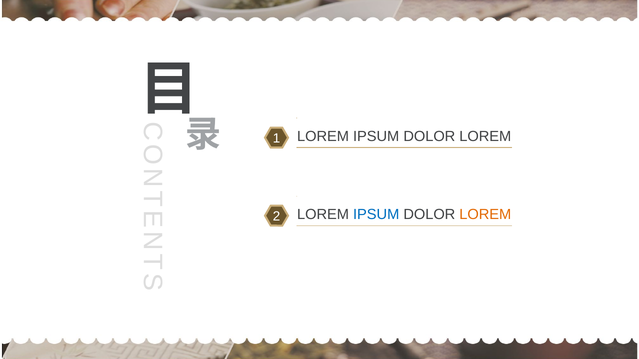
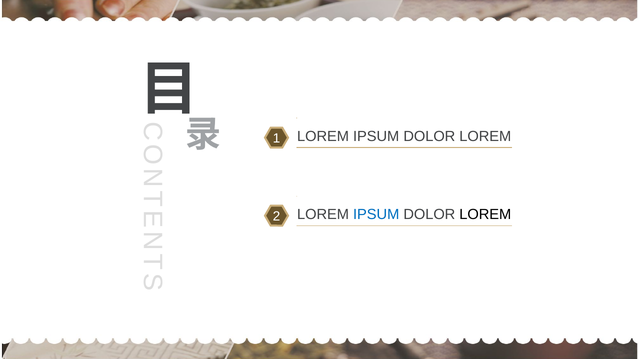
LOREM at (485, 215) colour: orange -> black
